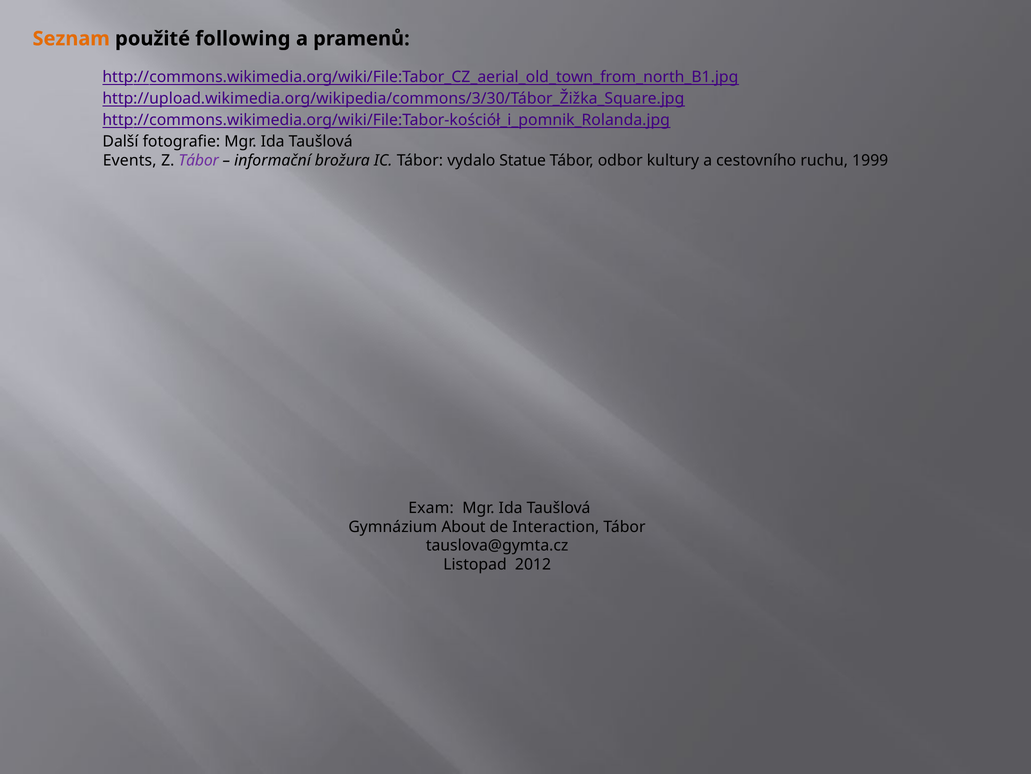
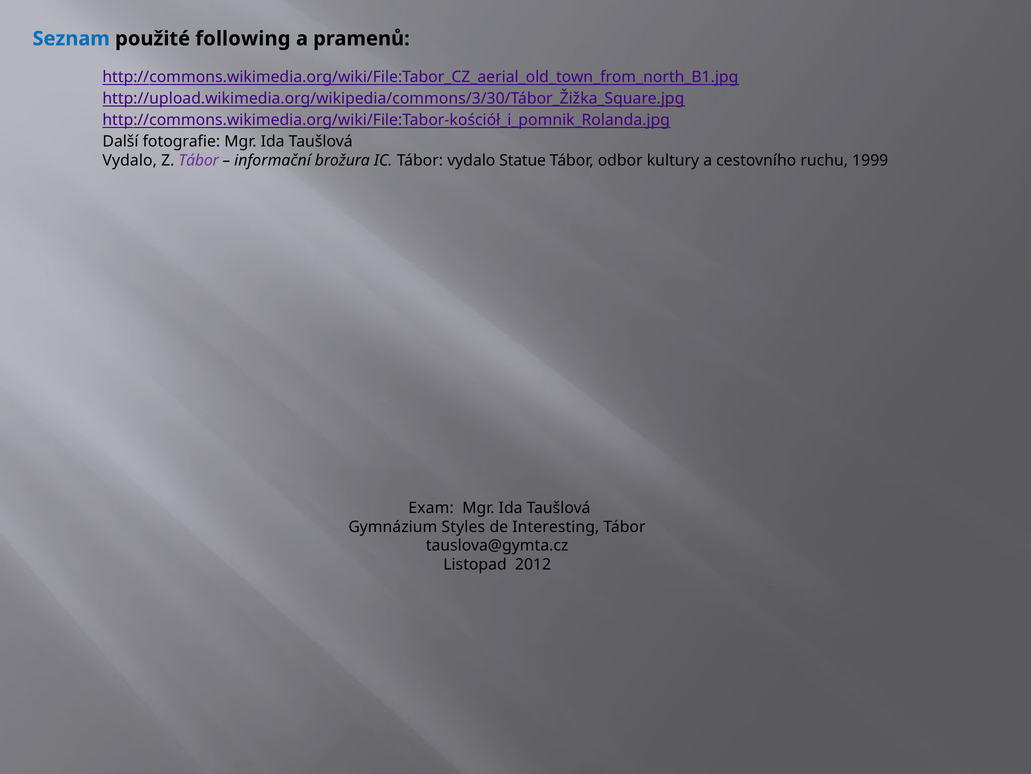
Seznam colour: orange -> blue
Events at (130, 160): Events -> Vydalo
About: About -> Styles
Interaction: Interaction -> Interesting
